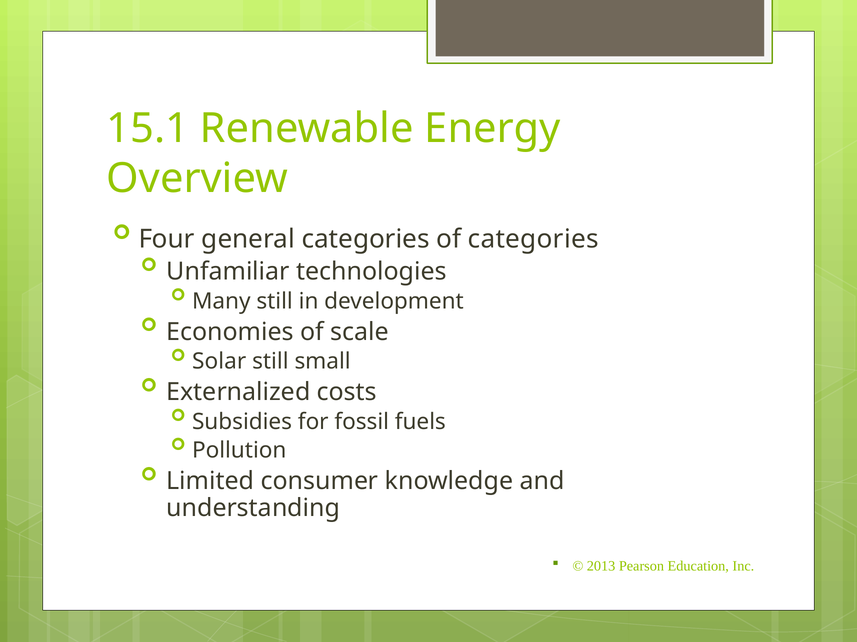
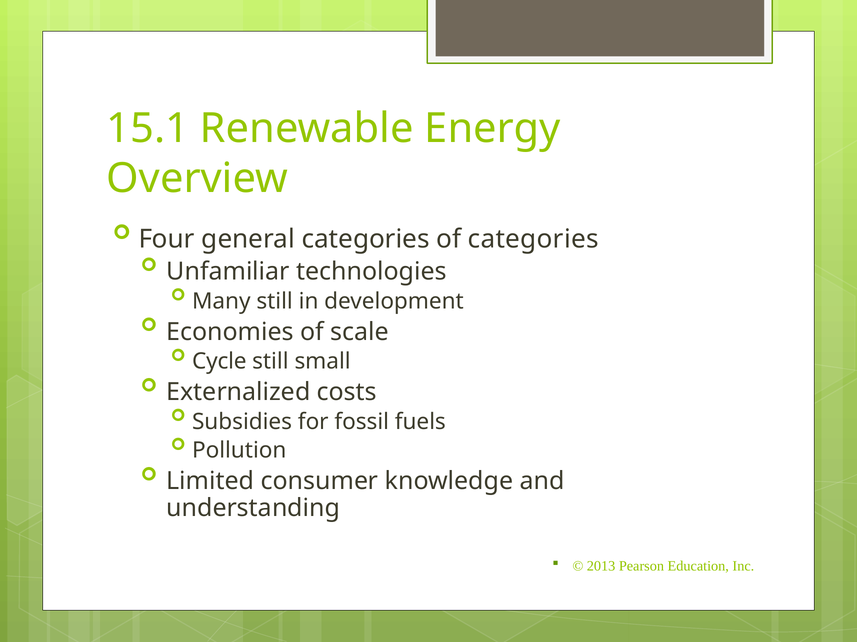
Solar: Solar -> Cycle
